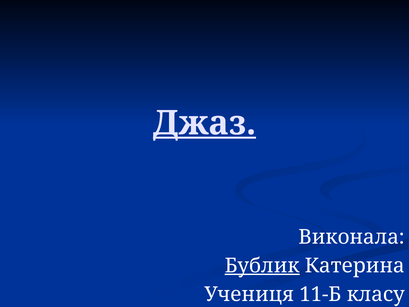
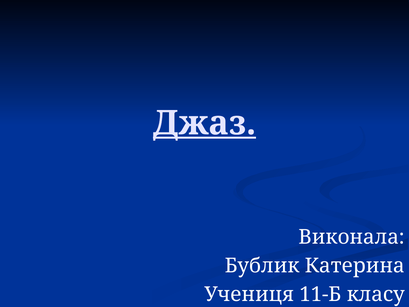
Бублик underline: present -> none
